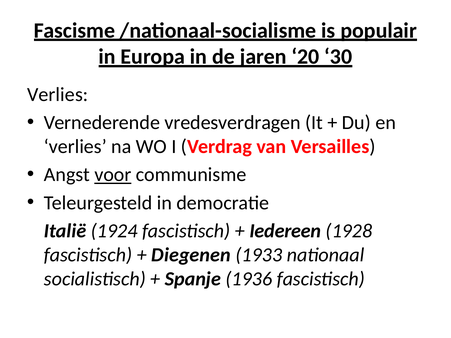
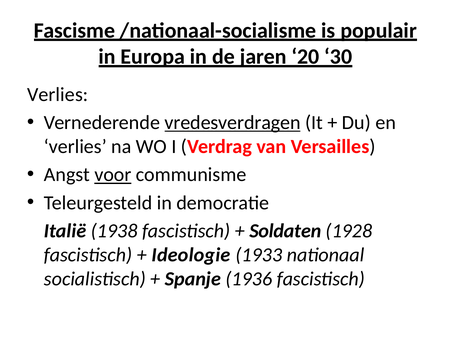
vredesverdragen underline: none -> present
1924: 1924 -> 1938
Iedereen: Iedereen -> Soldaten
Diegenen: Diegenen -> Ideologie
